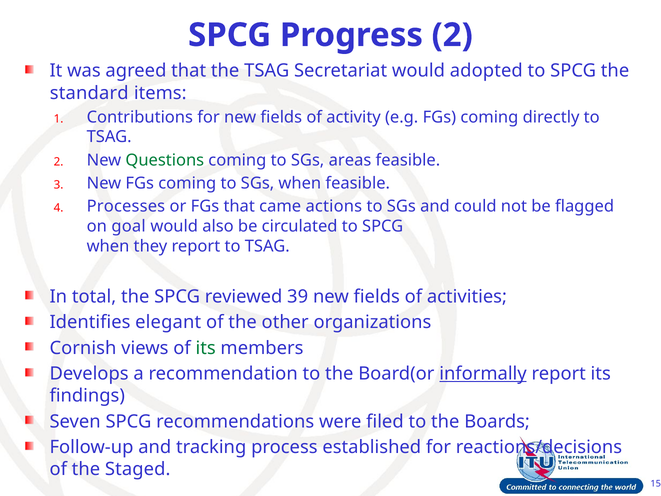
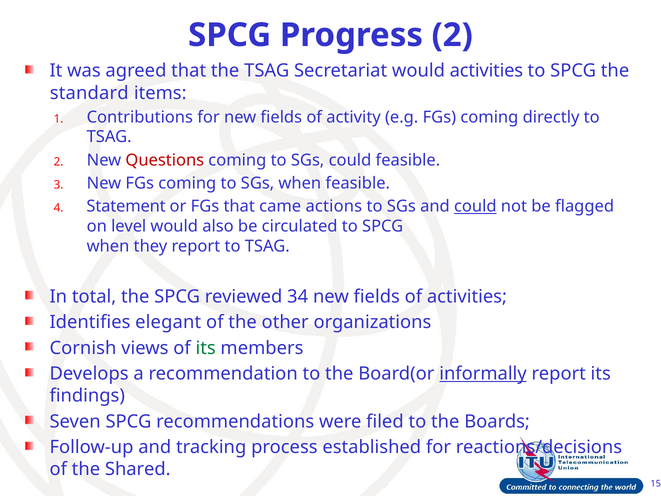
would adopted: adopted -> activities
Questions colour: green -> red
SGs areas: areas -> could
Processes: Processes -> Statement
could at (475, 206) underline: none -> present
goal: goal -> level
39: 39 -> 34
Staged: Staged -> Shared
